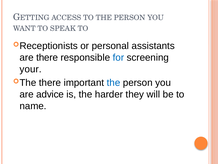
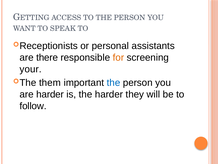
for colour: blue -> orange
The there: there -> them
are advice: advice -> harder
name: name -> follow
